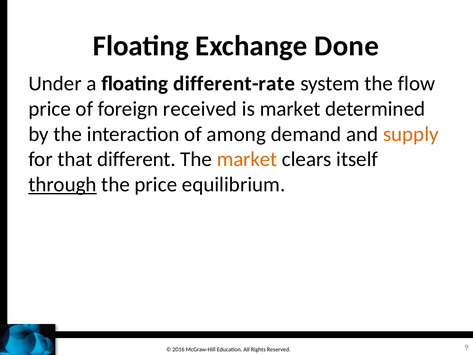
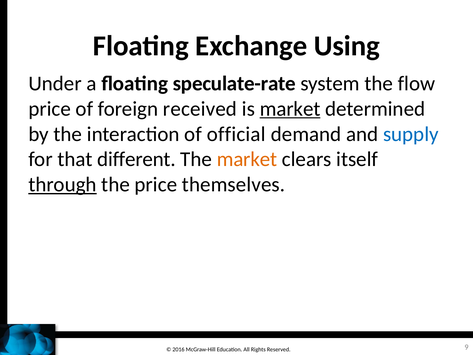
Done: Done -> Using
different-rate: different-rate -> speculate-rate
market at (290, 109) underline: none -> present
among: among -> official
supply colour: orange -> blue
equilibrium: equilibrium -> themselves
